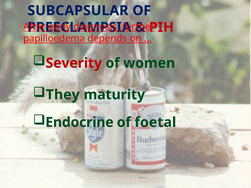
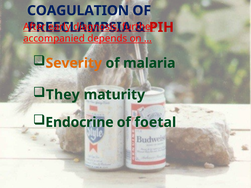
SUBCAPSULAR: SUBCAPSULAR -> COAGULATION
papilloedema: papilloedema -> accompanied
Severity colour: red -> orange
women: women -> malaria
